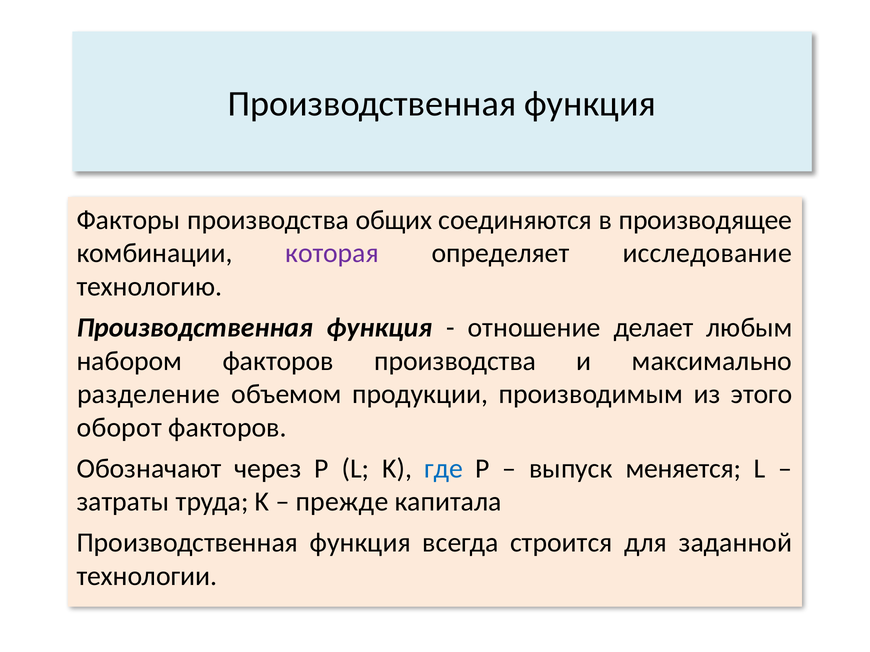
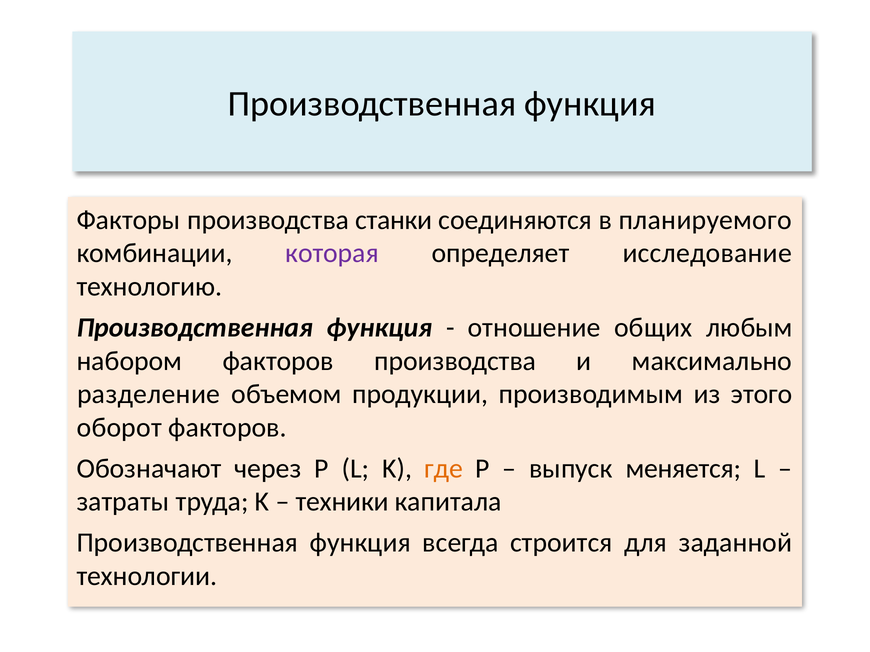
общих: общих -> станки
производящее: производящее -> планируемого
делает: делает -> общих
где colour: blue -> orange
прежде: прежде -> техники
